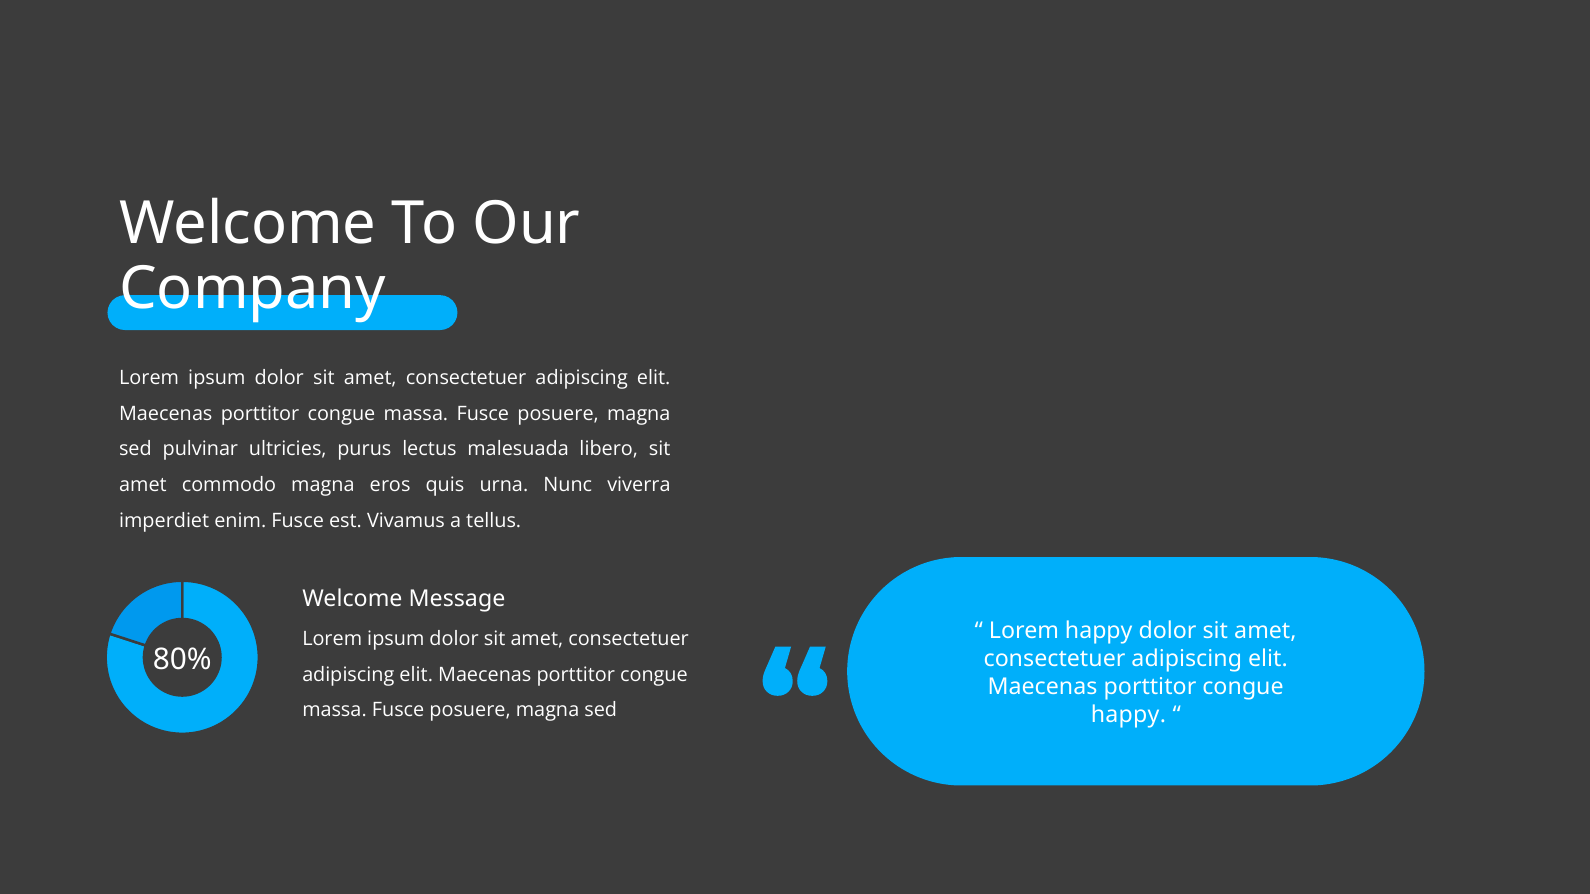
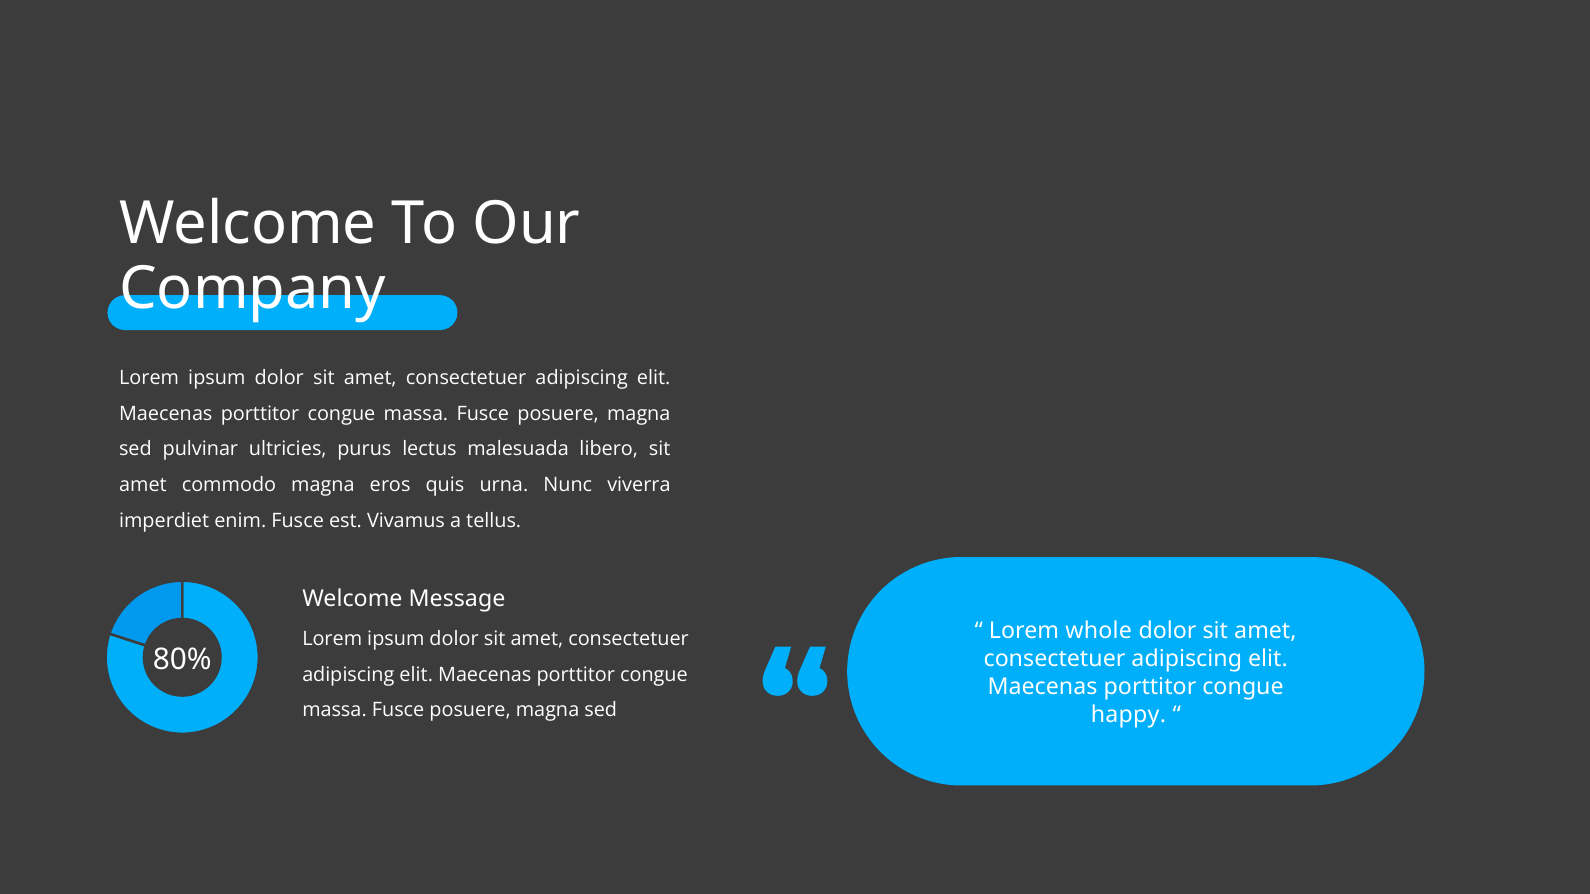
Lorem happy: happy -> whole
